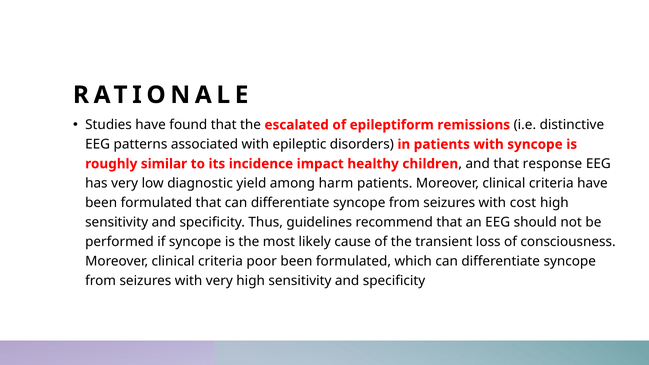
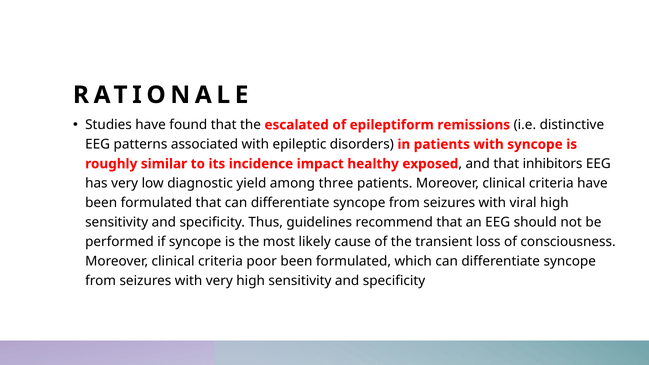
children: children -> exposed
response: response -> inhibitors
harm: harm -> three
cost: cost -> viral
